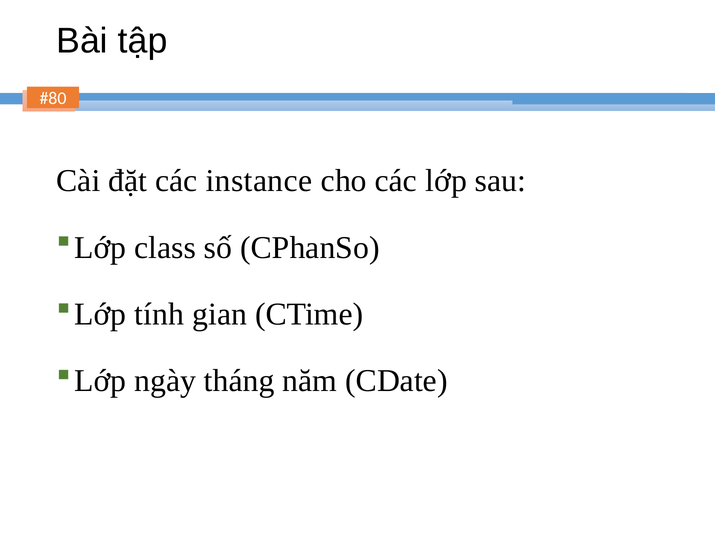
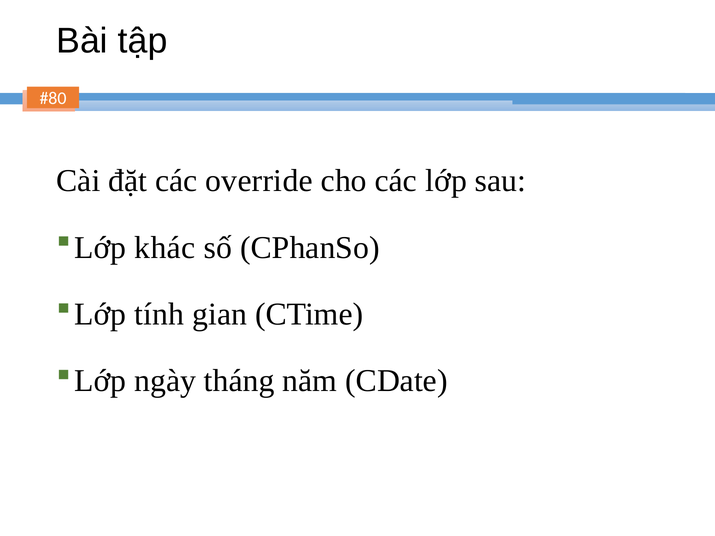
instance: instance -> override
class: class -> khác
